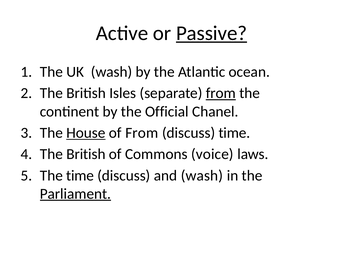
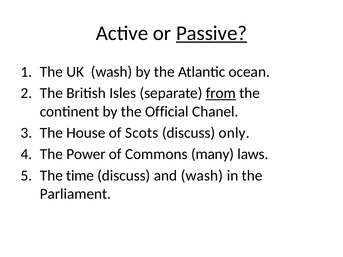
House underline: present -> none
of From: From -> Scots
discuss time: time -> only
British at (86, 154): British -> Power
voice: voice -> many
Parliament underline: present -> none
